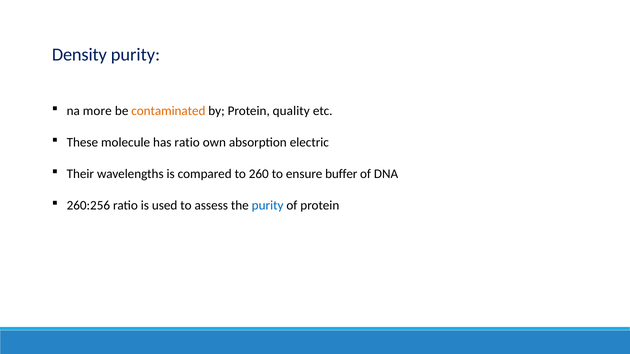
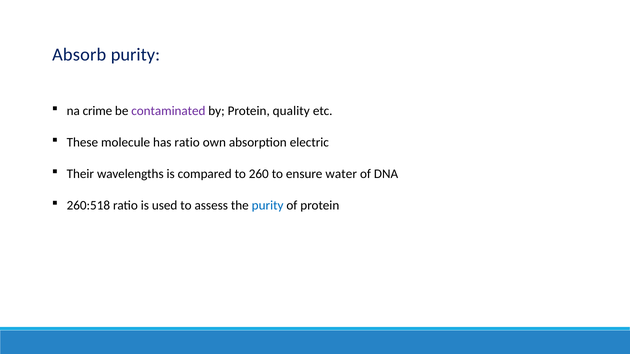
Density: Density -> Absorb
more: more -> crime
contaminated colour: orange -> purple
buffer: buffer -> water
260:256: 260:256 -> 260:518
